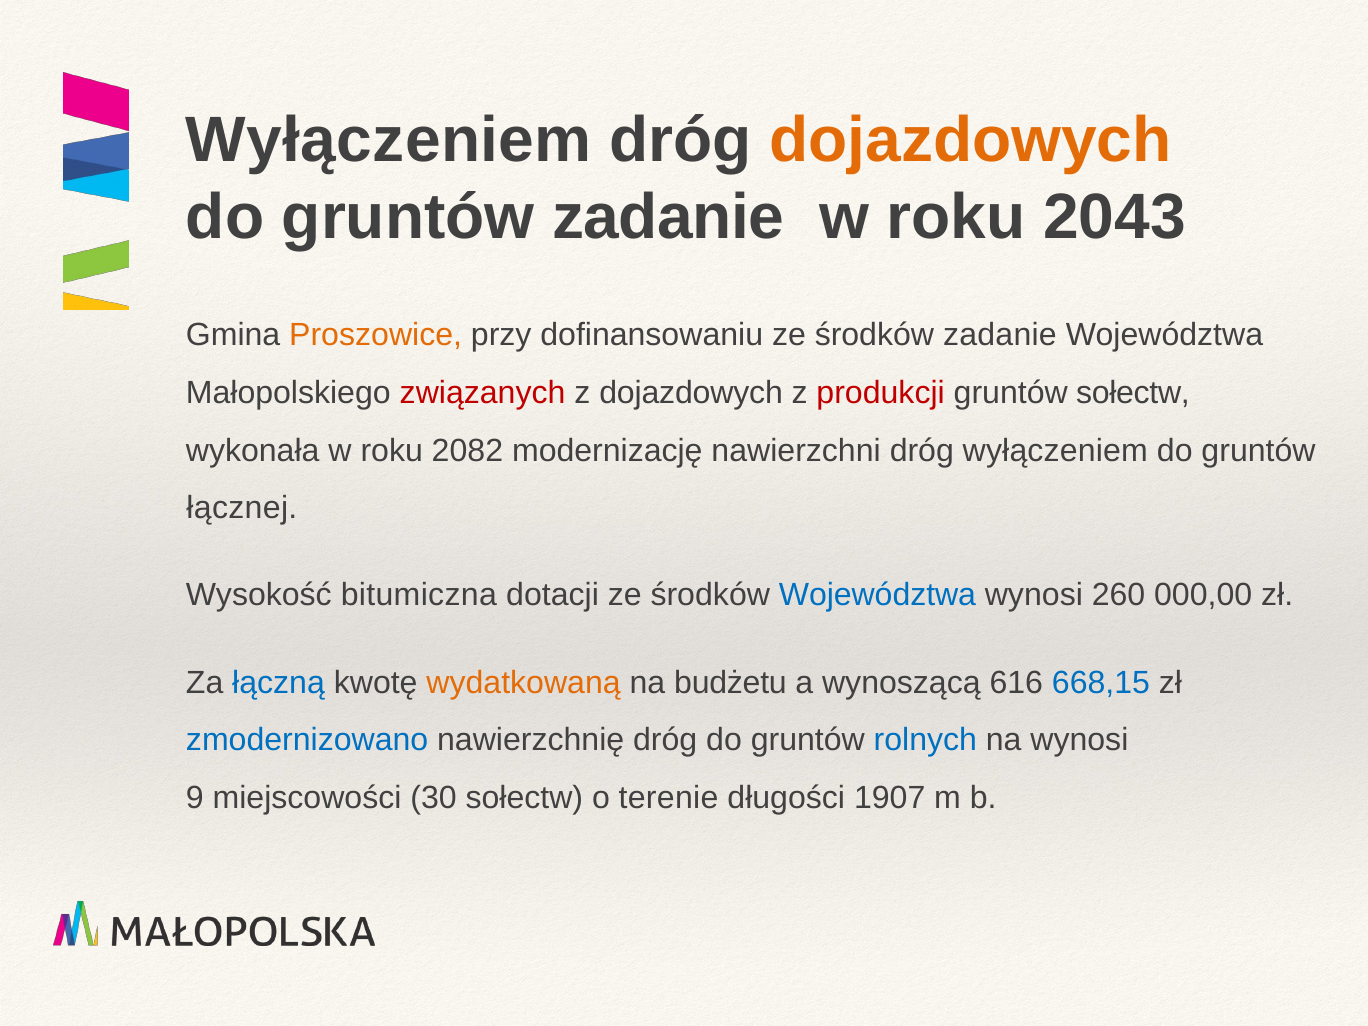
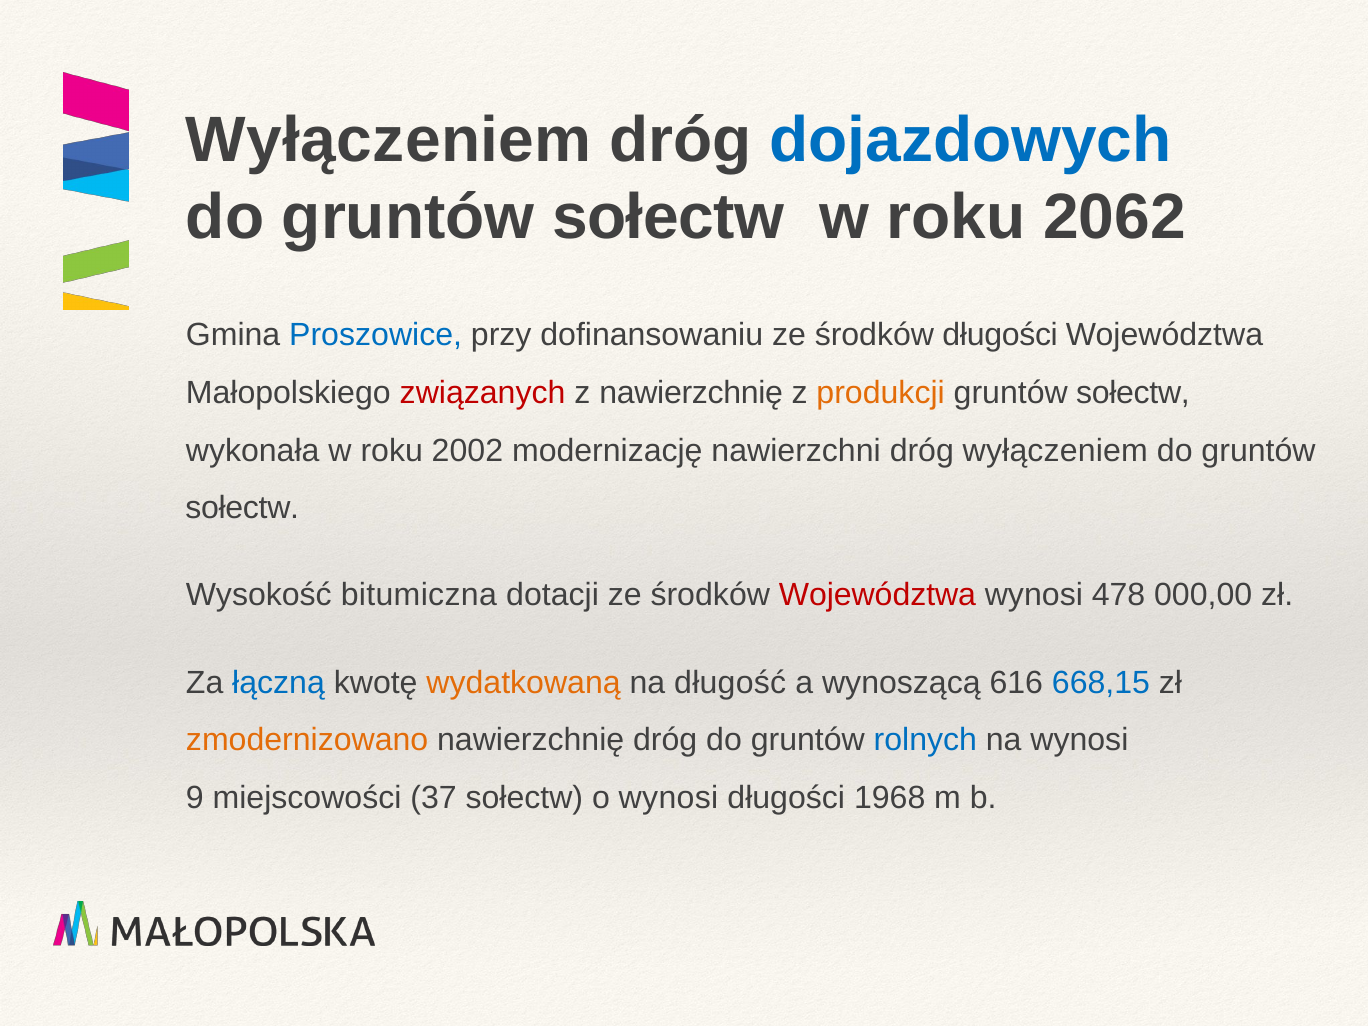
dojazdowych at (971, 140) colour: orange -> blue
zadanie at (668, 217): zadanie -> sołectw
2043: 2043 -> 2062
Proszowice colour: orange -> blue
środków zadanie: zadanie -> długości
z dojazdowych: dojazdowych -> nawierzchnię
produkcji colour: red -> orange
2082: 2082 -> 2002
łącznej at (242, 508): łącznej -> sołectw
Województwa at (877, 595) colour: blue -> red
260: 260 -> 478
budżetu: budżetu -> długość
zmodernizowano colour: blue -> orange
30: 30 -> 37
o terenie: terenie -> wynosi
1907: 1907 -> 1968
